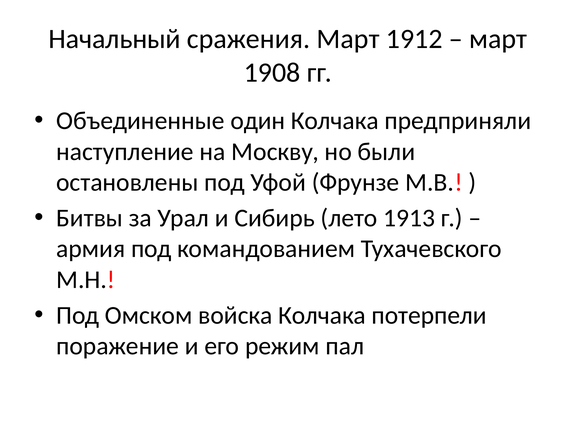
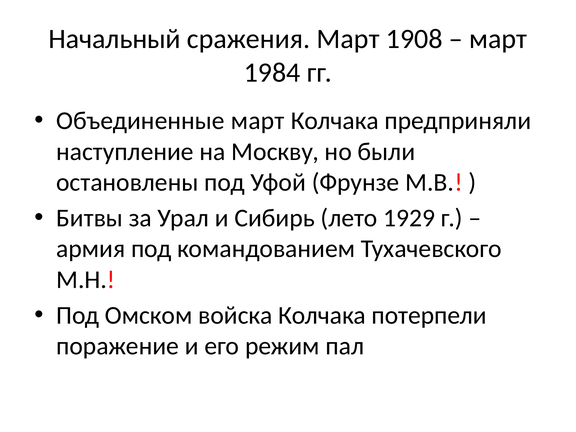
1912: 1912 -> 1908
1908: 1908 -> 1984
Объединенные один: один -> март
1913: 1913 -> 1929
